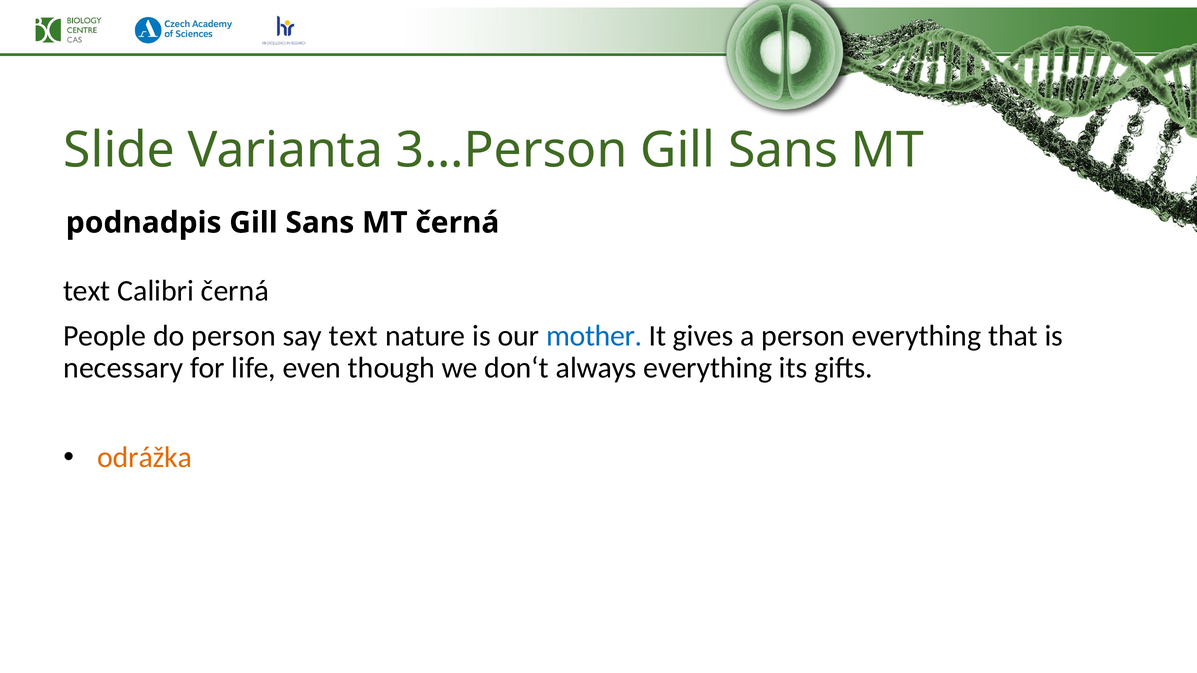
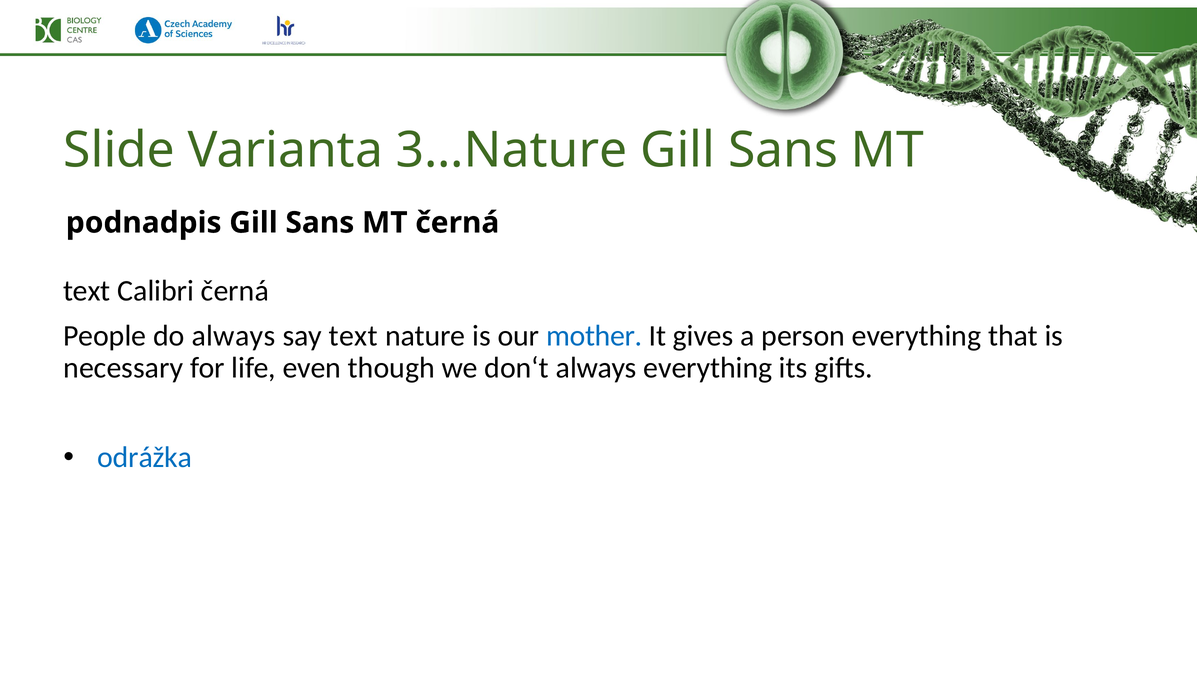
3…Person: 3…Person -> 3…Nature
do person: person -> always
odrážka colour: orange -> blue
